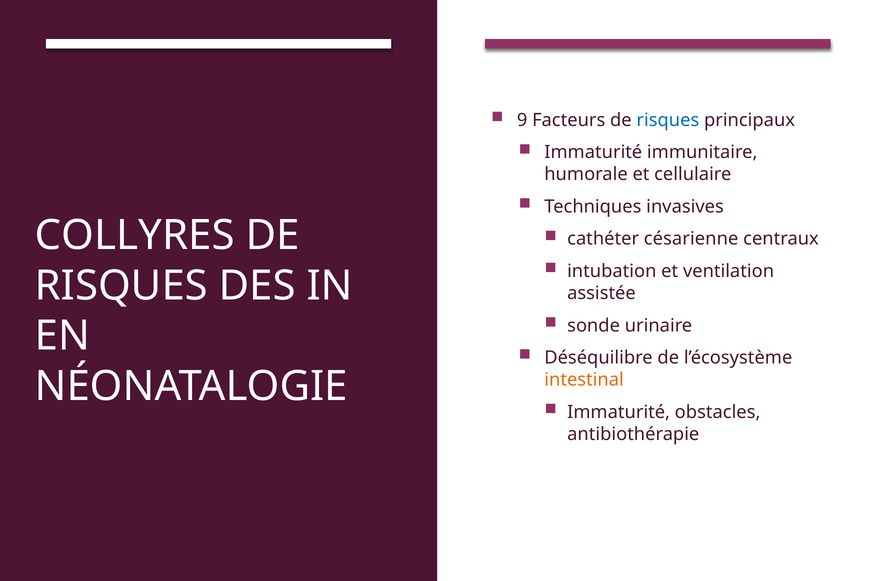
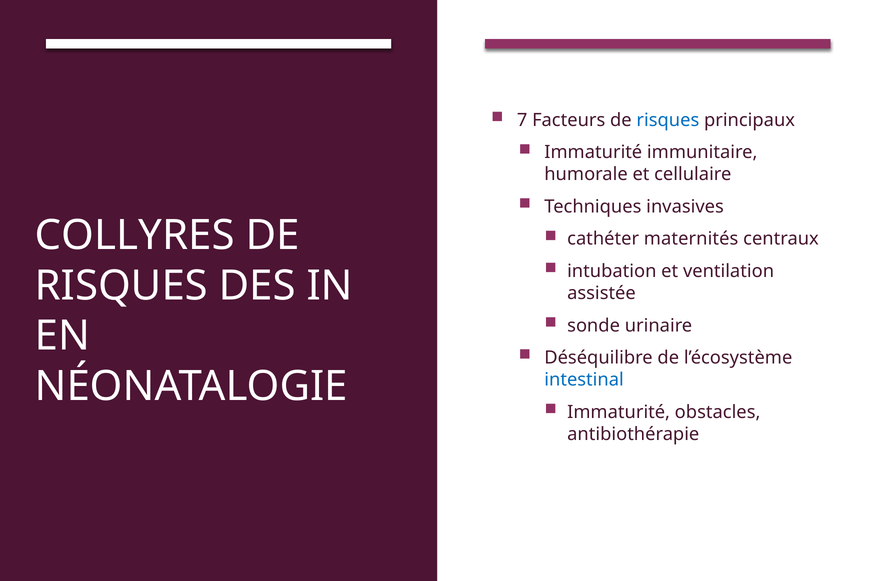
9: 9 -> 7
césarienne: césarienne -> maternités
intestinal colour: orange -> blue
